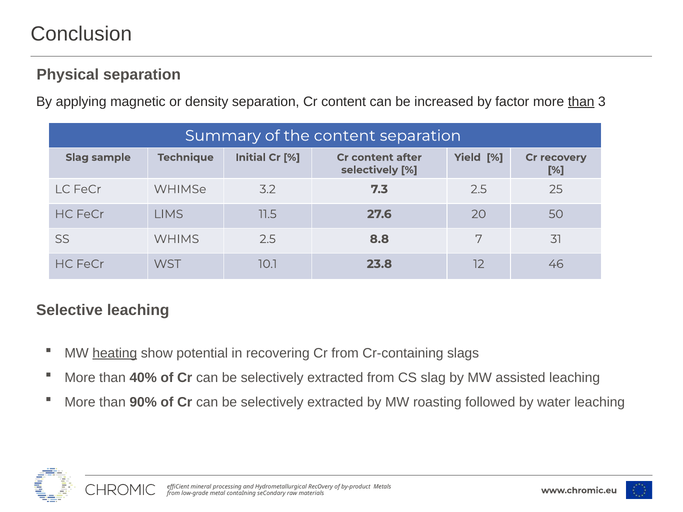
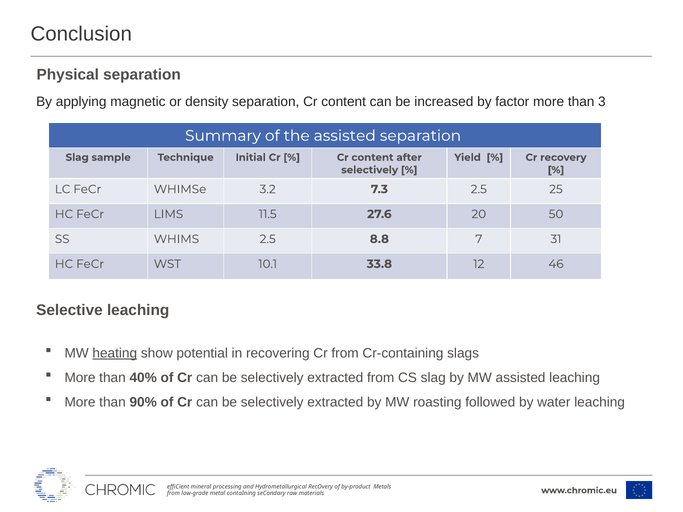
than at (581, 102) underline: present -> none
the content: content -> assisted
23.8: 23.8 -> 33.8
